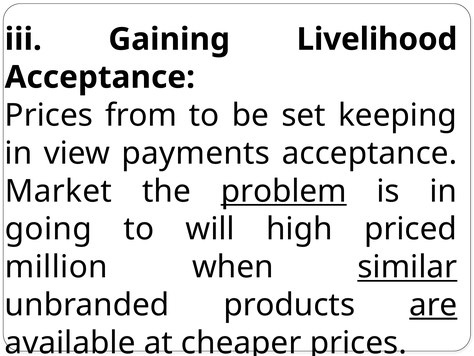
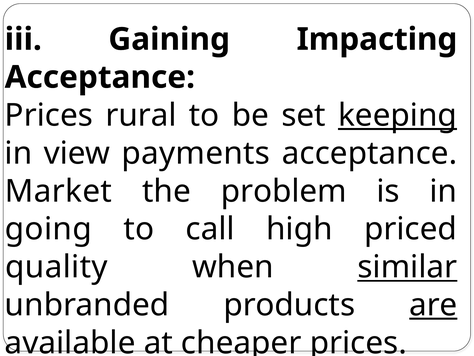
Livelihood: Livelihood -> Impacting
from: from -> rural
keeping underline: none -> present
problem underline: present -> none
will: will -> call
million: million -> quality
